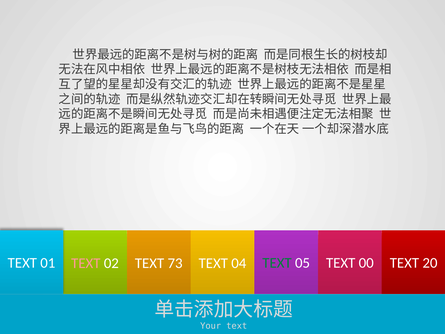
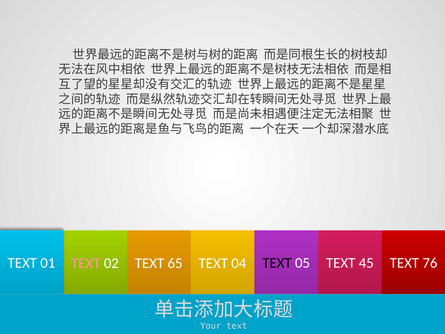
73: 73 -> 65
TEXT at (277, 263) colour: green -> black
00: 00 -> 45
20: 20 -> 76
